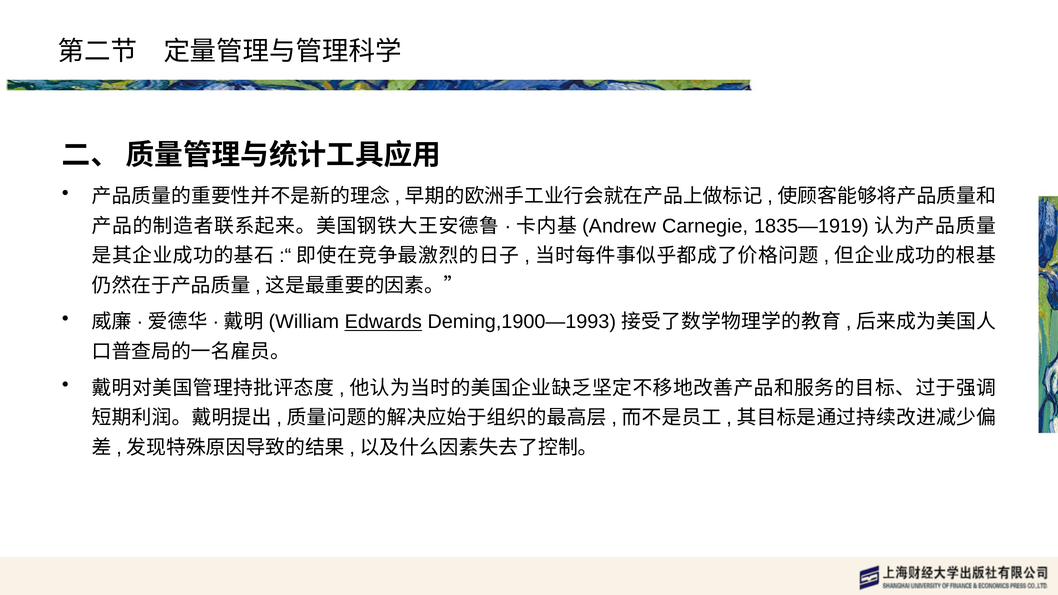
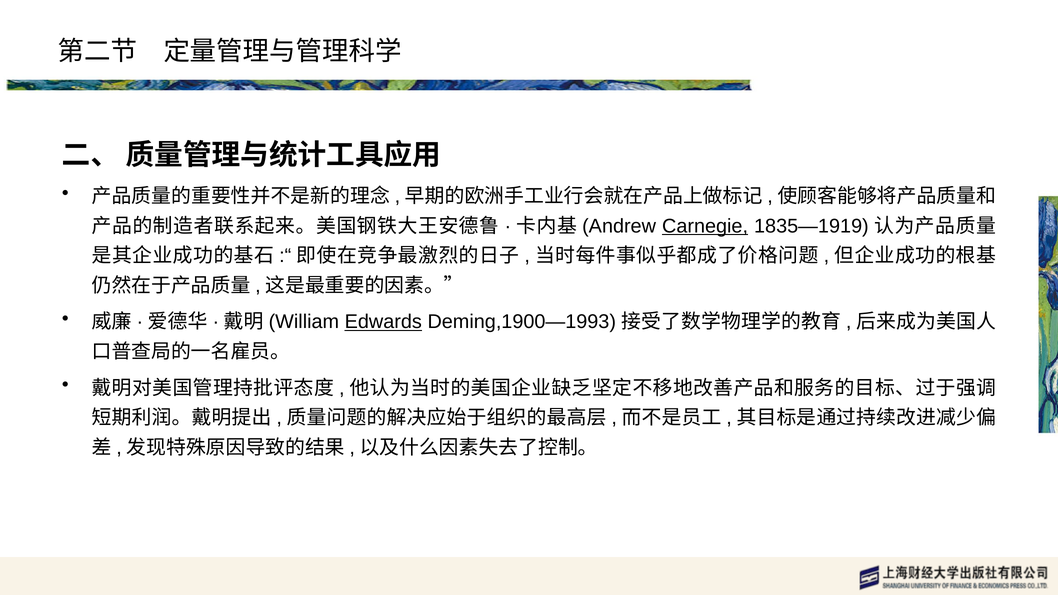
Carnegie underline: none -> present
